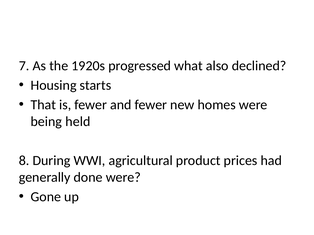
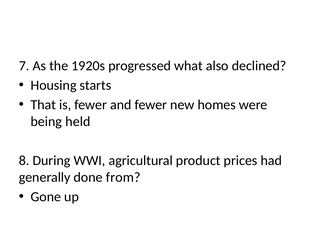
done were: were -> from
